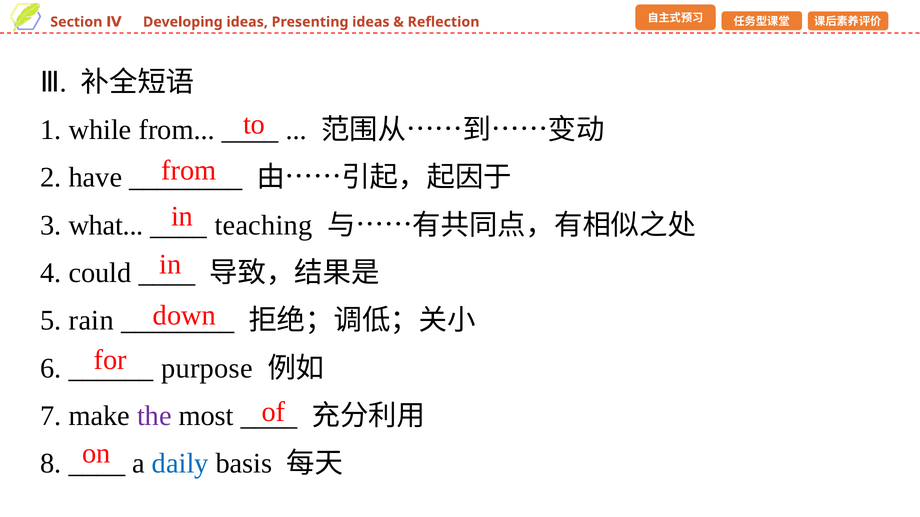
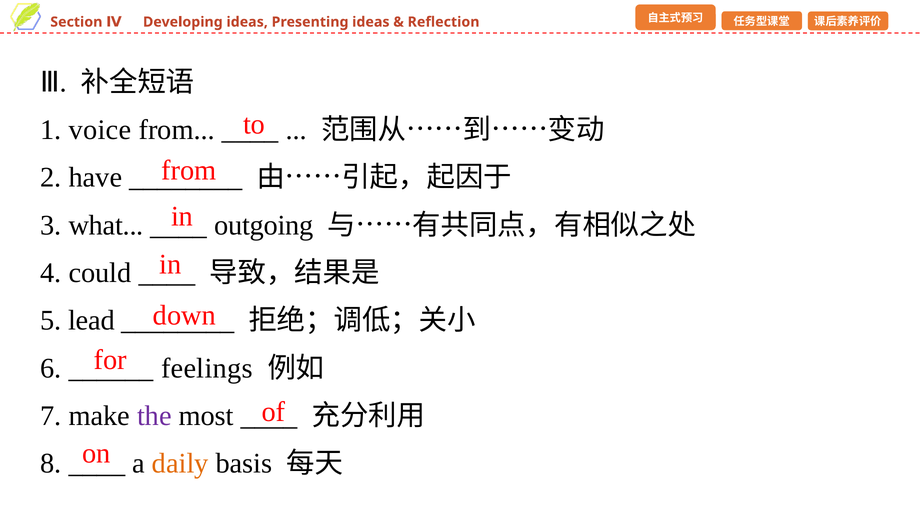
while: while -> voice
teaching: teaching -> outgoing
rain: rain -> lead
purpose: purpose -> feelings
daily colour: blue -> orange
